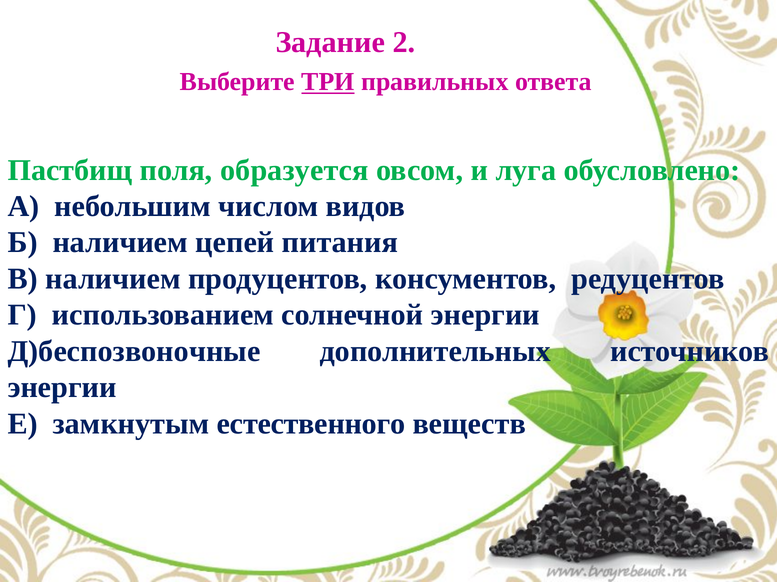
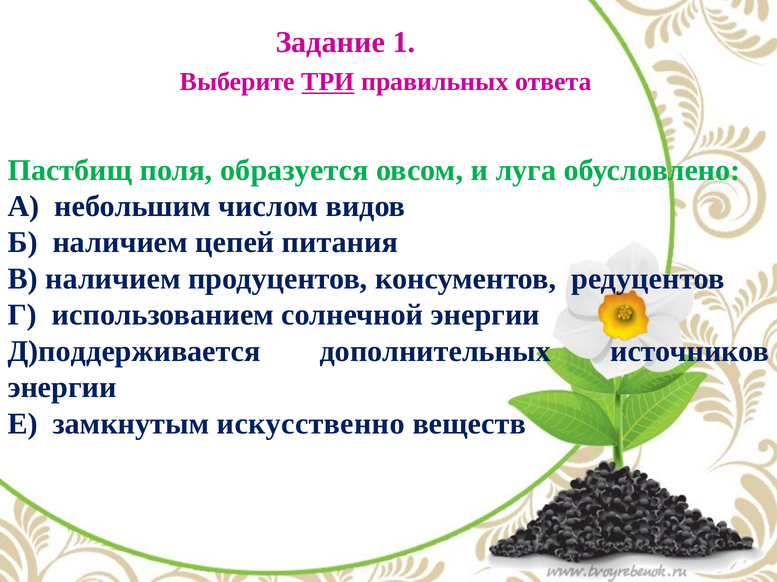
2: 2 -> 1
Д)беспозвоночные: Д)беспозвоночные -> Д)поддерживается
естественного: естественного -> искусственно
